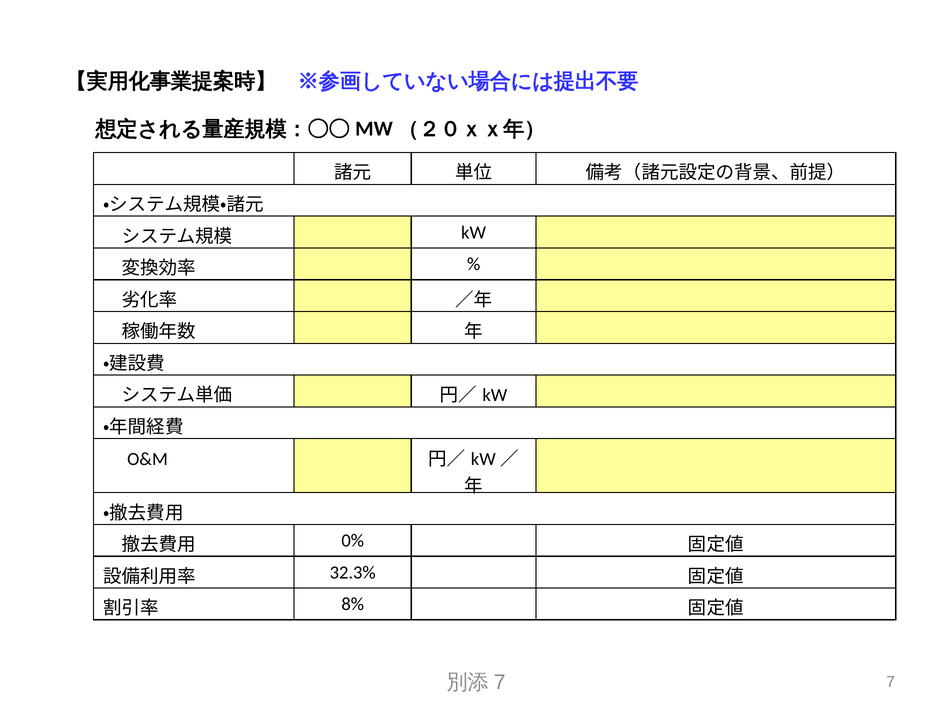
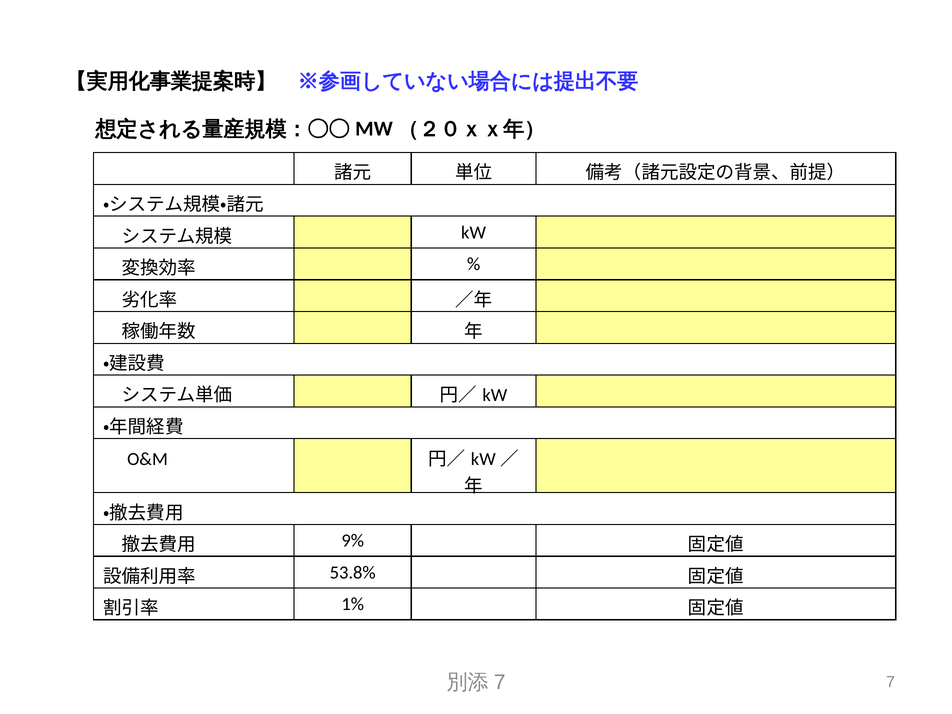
0%: 0% -> 9%
32.3%: 32.3% -> 53.8%
8%: 8% -> 1%
